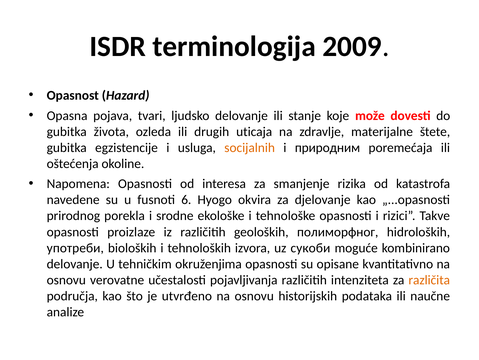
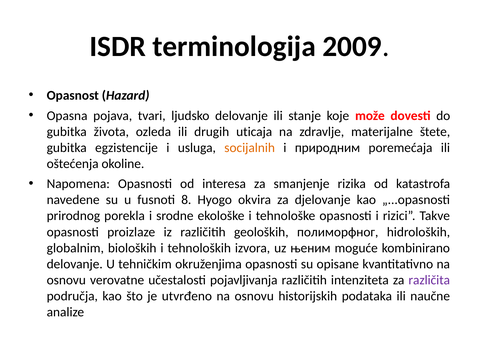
6: 6 -> 8
употреби: употреби -> globalnim
сукоби: сукоби -> њеним
različita colour: orange -> purple
